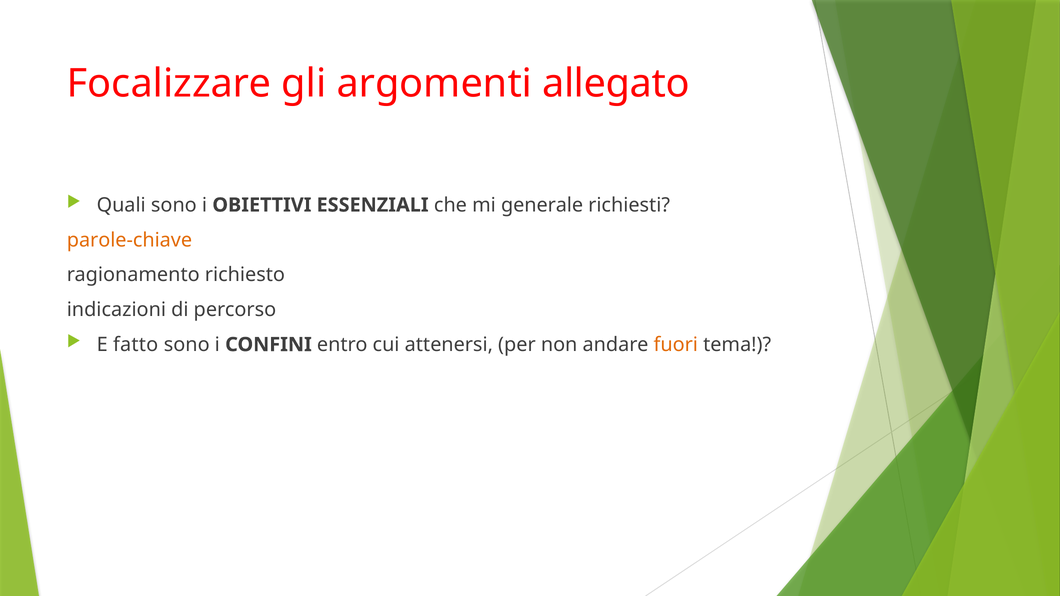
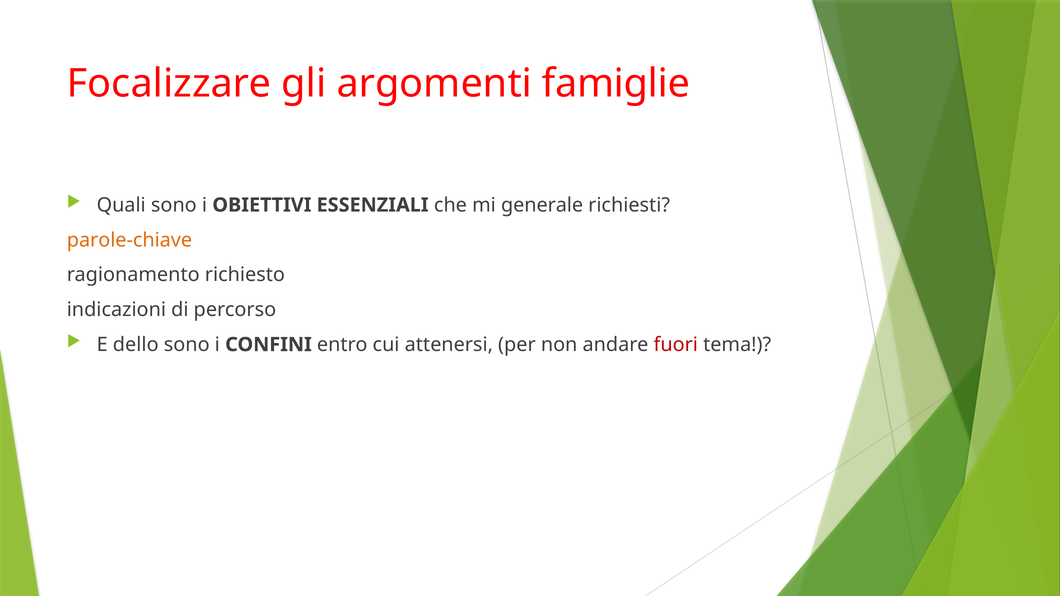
allegato: allegato -> famiglie
fatto: fatto -> dello
fuori colour: orange -> red
